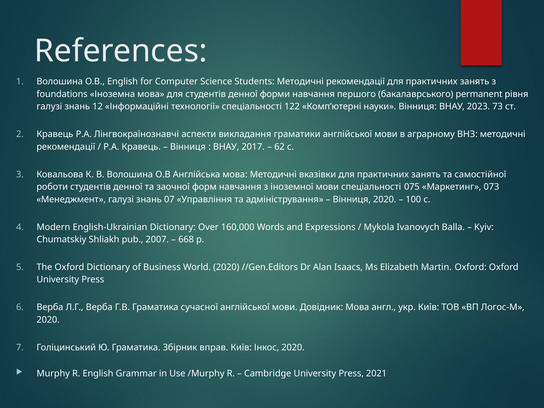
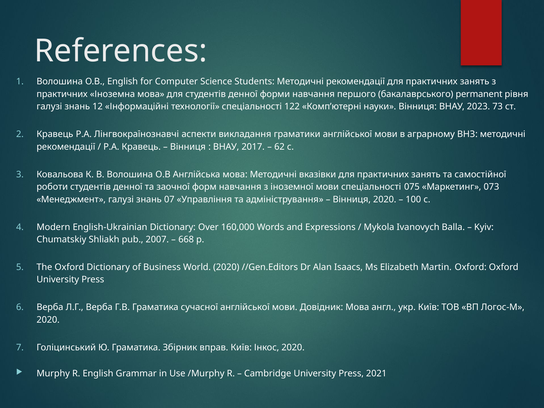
foundations at (62, 94): foundations -> практичних
